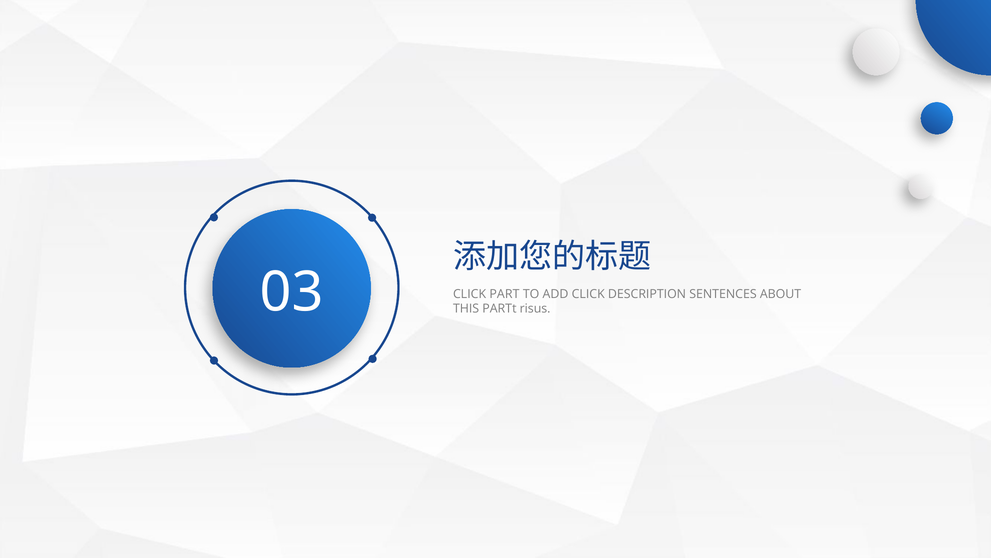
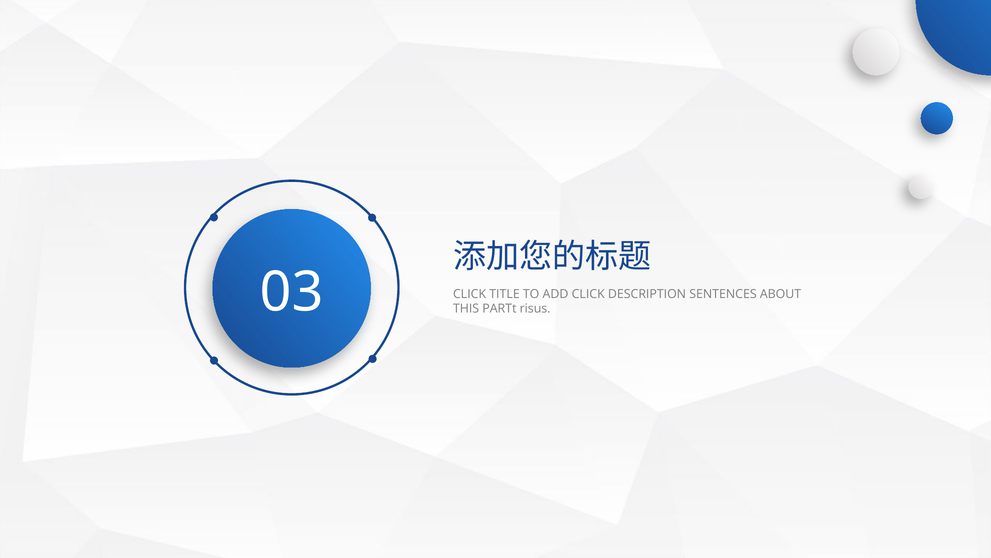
PART: PART -> TITLE
